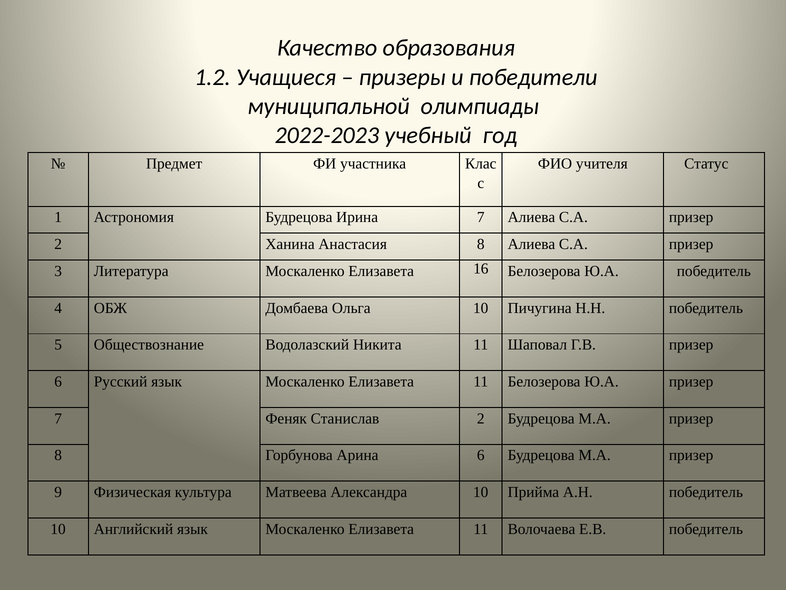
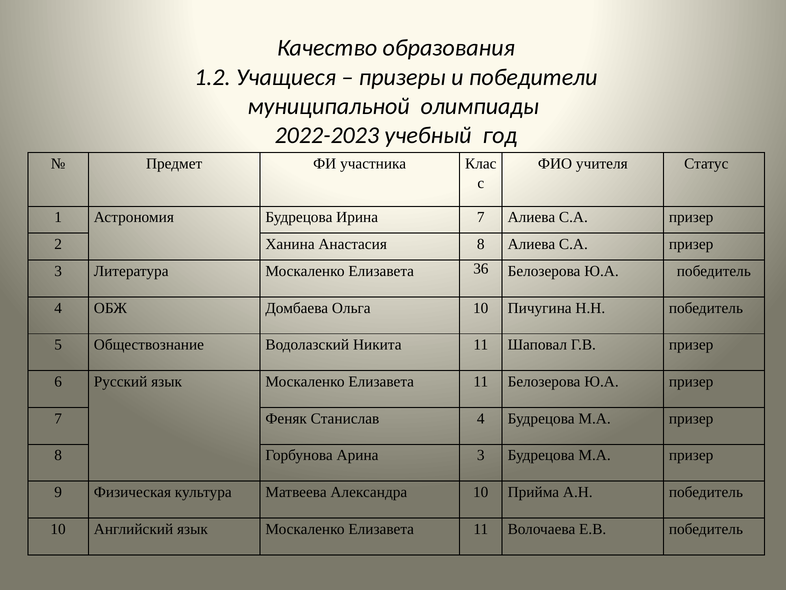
16: 16 -> 36
Станислав 2: 2 -> 4
Арина 6: 6 -> 3
